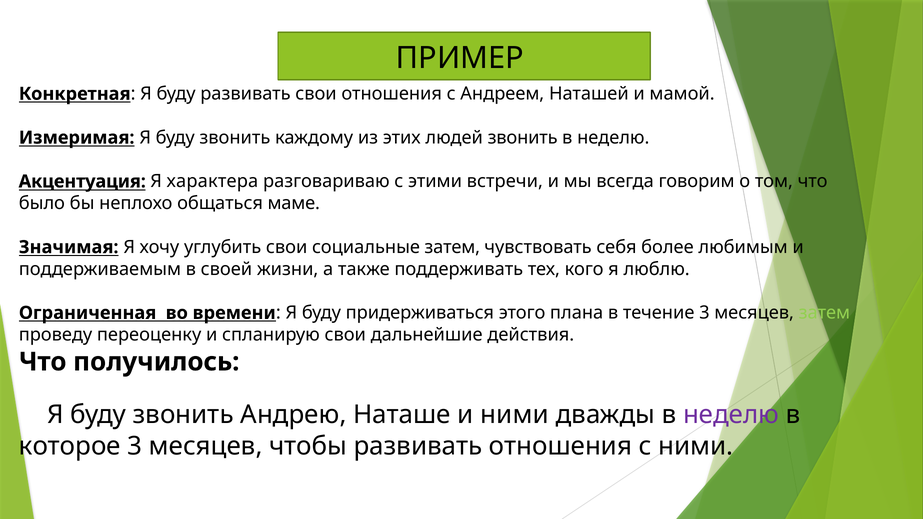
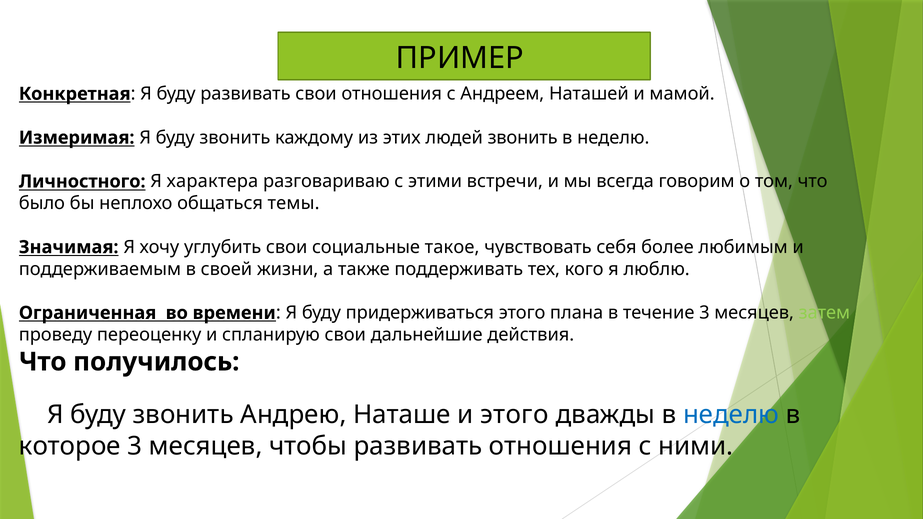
Акцентуация: Акцентуация -> Личностного
маме: маме -> темы
социальные затем: затем -> такое
и ними: ними -> этого
неделю at (731, 415) colour: purple -> blue
